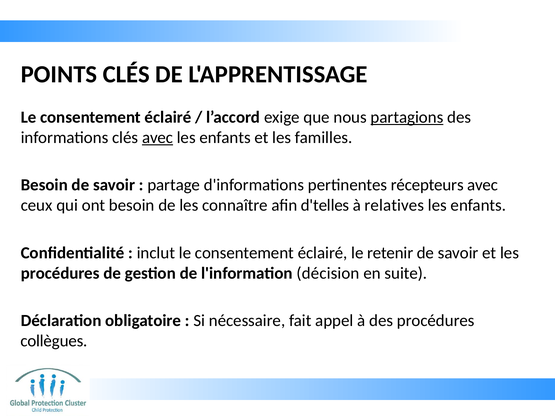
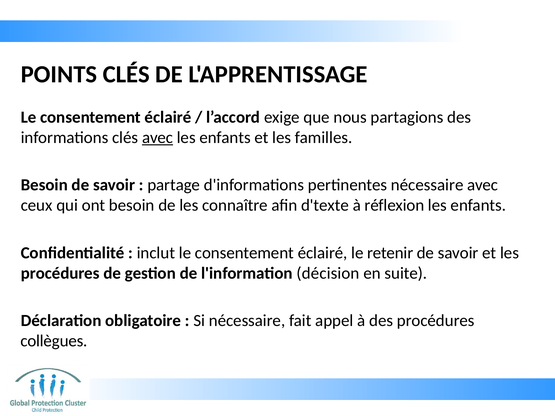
partagions underline: present -> none
pertinentes récepteurs: récepteurs -> nécessaire
d'telles: d'telles -> d'texte
relatives: relatives -> réflexion
